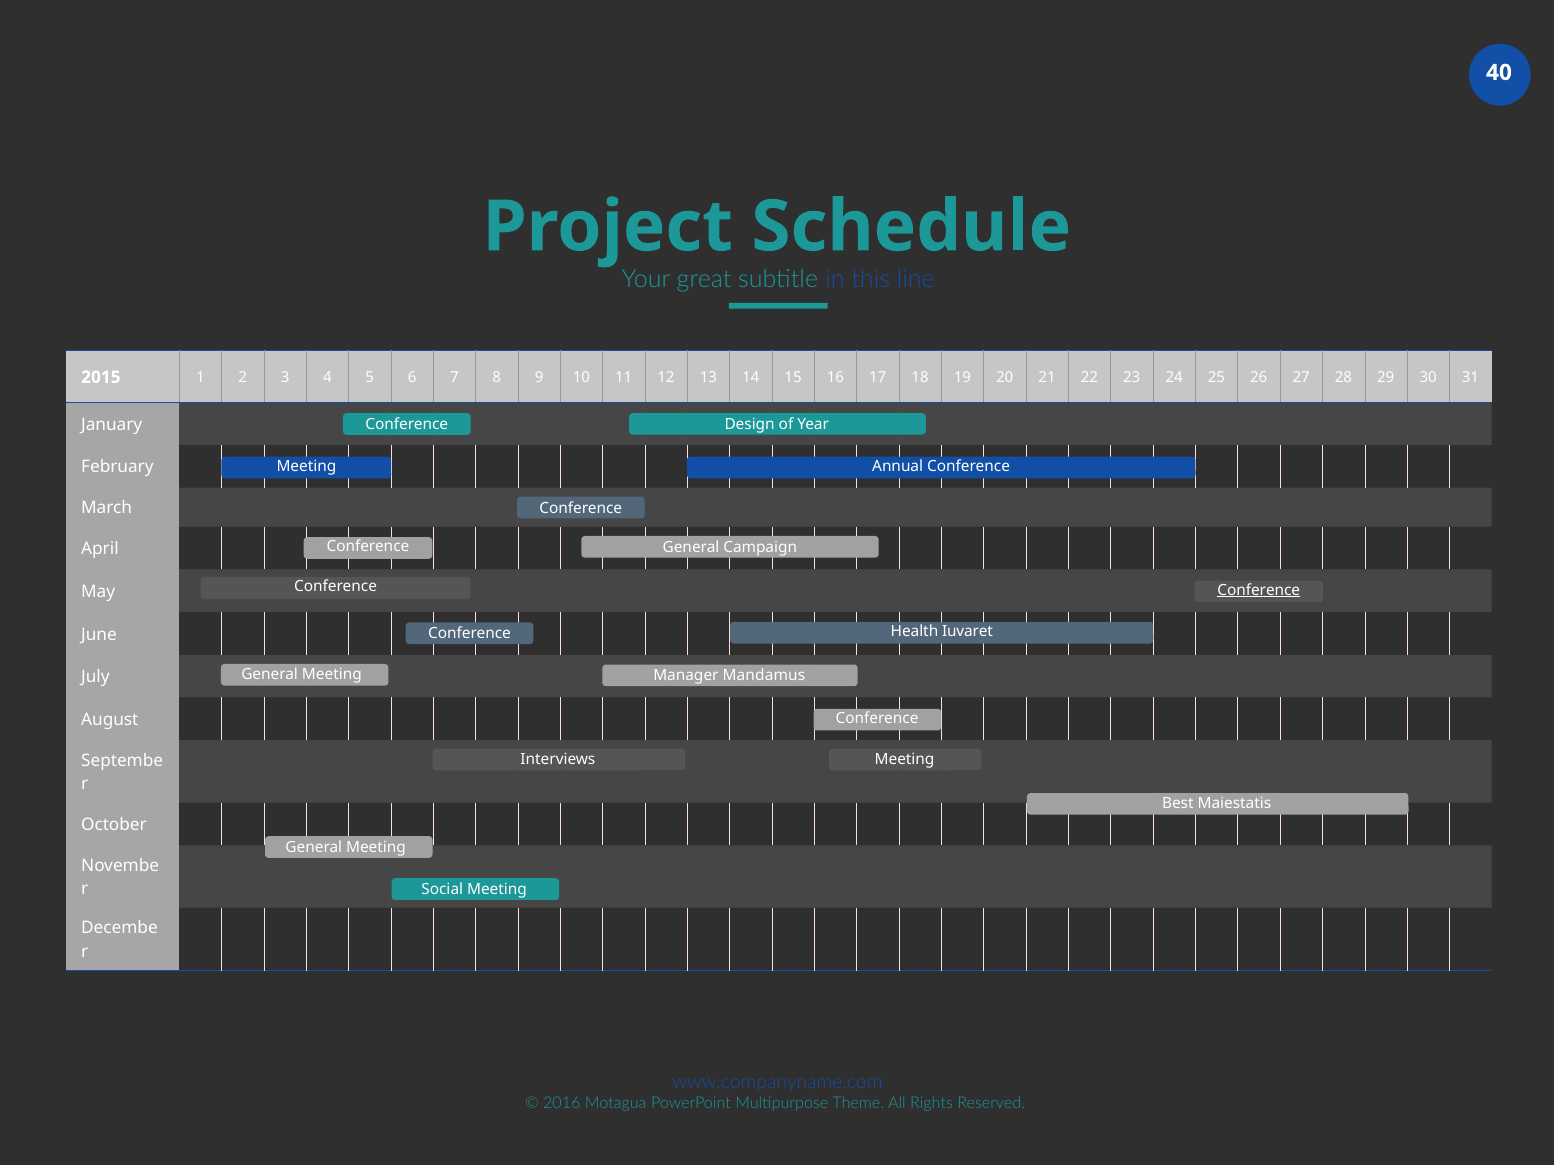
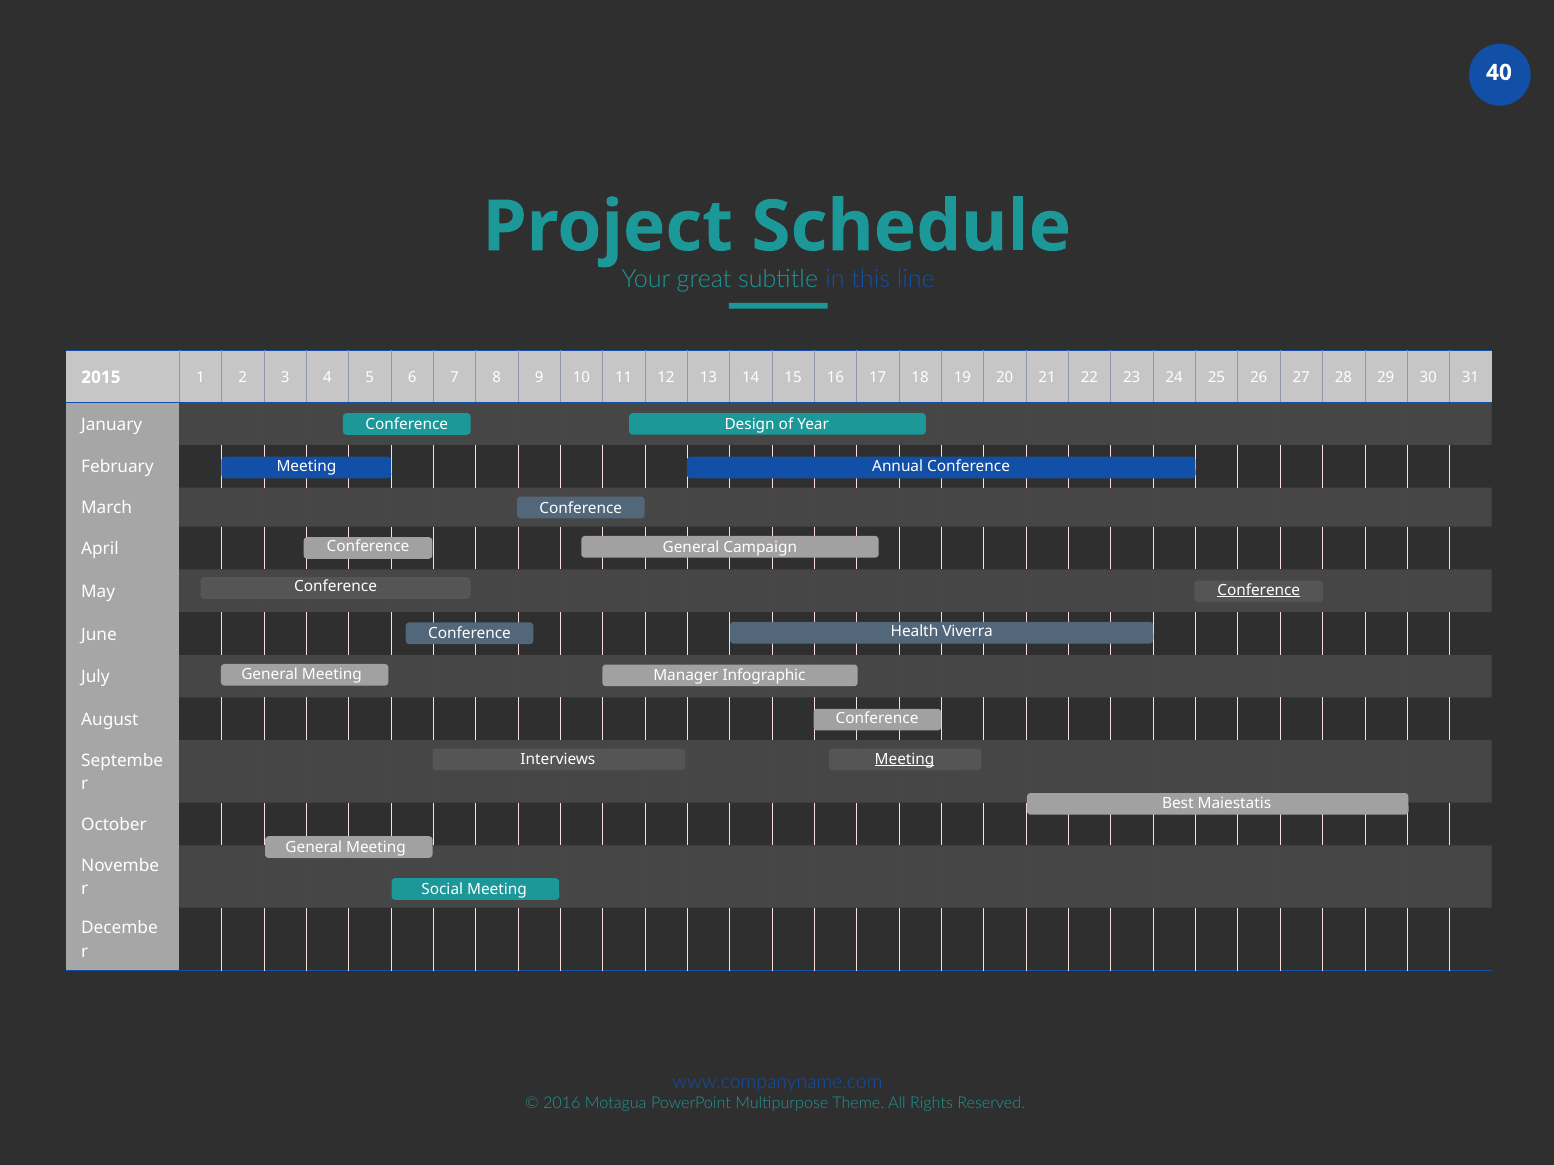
Iuvaret: Iuvaret -> Viverra
Mandamus: Mandamus -> Infographic
Meeting at (905, 760) underline: none -> present
